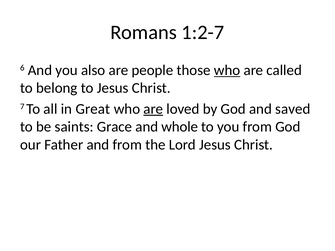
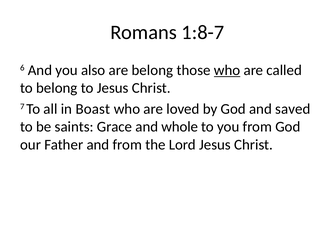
1:2-7: 1:2-7 -> 1:8-7
are people: people -> belong
Great: Great -> Boast
are at (153, 109) underline: present -> none
